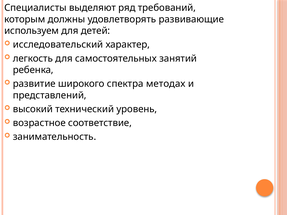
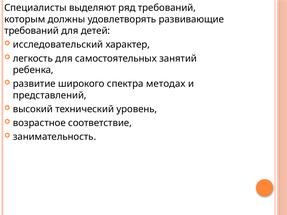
используем at (32, 31): используем -> требований
